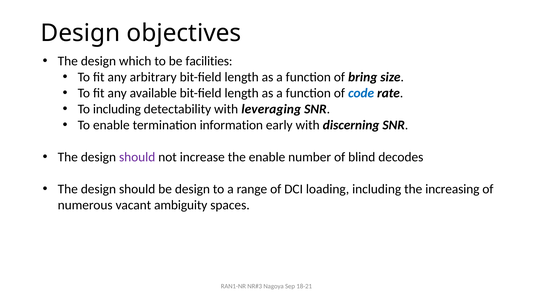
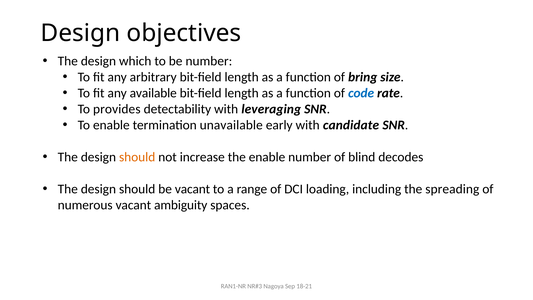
be facilities: facilities -> number
To including: including -> provides
information: information -> unavailable
discerning: discerning -> candidate
should at (137, 157) colour: purple -> orange
be design: design -> vacant
increasing: increasing -> spreading
